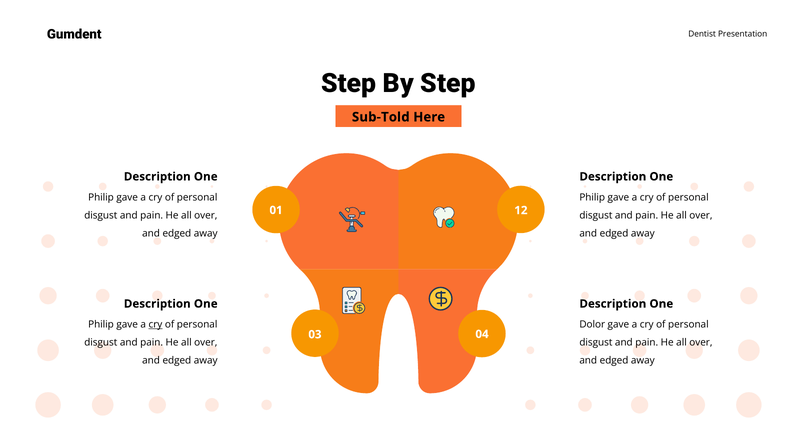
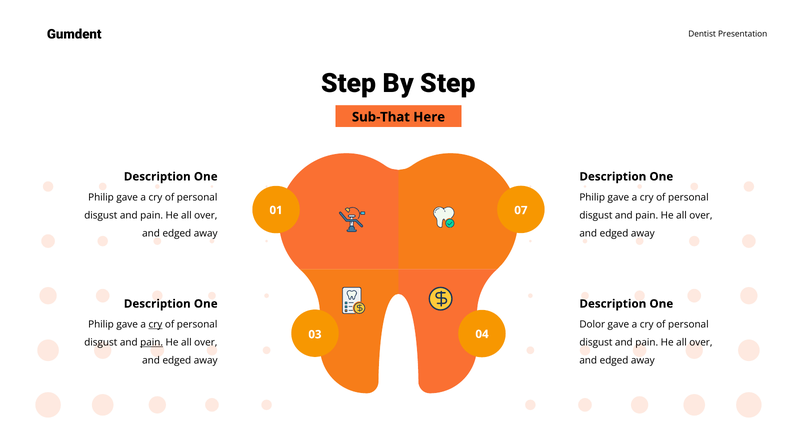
Sub-Told: Sub-Told -> Sub-That
12: 12 -> 07
pain at (152, 343) underline: none -> present
